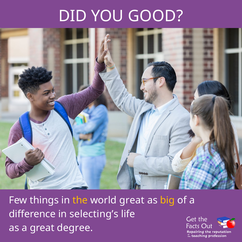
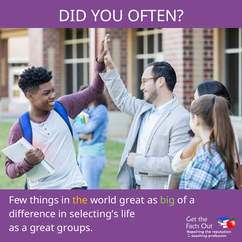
GOOD: GOOD -> OFTEN
big colour: yellow -> light green
degree: degree -> groups
